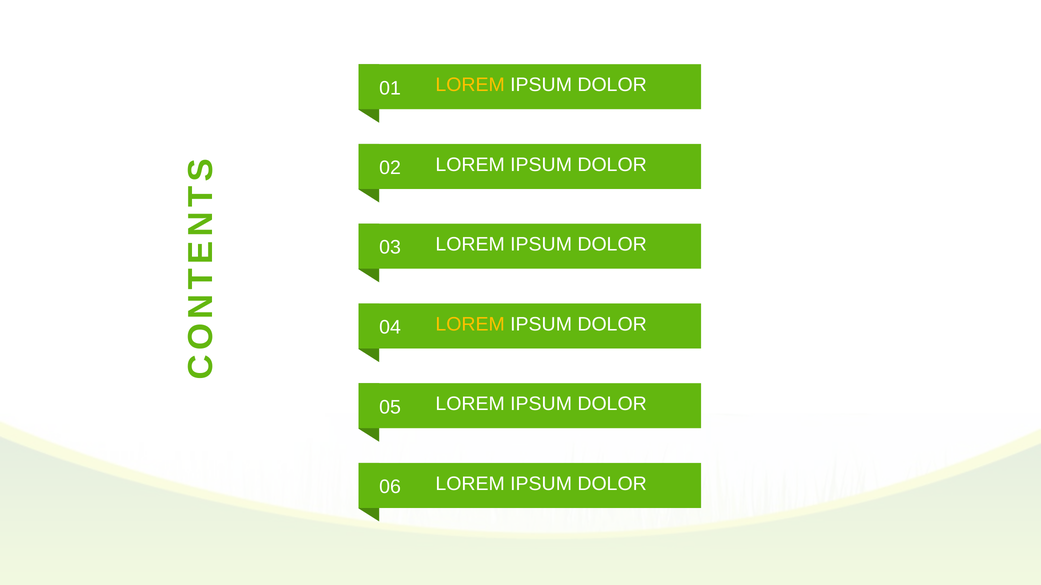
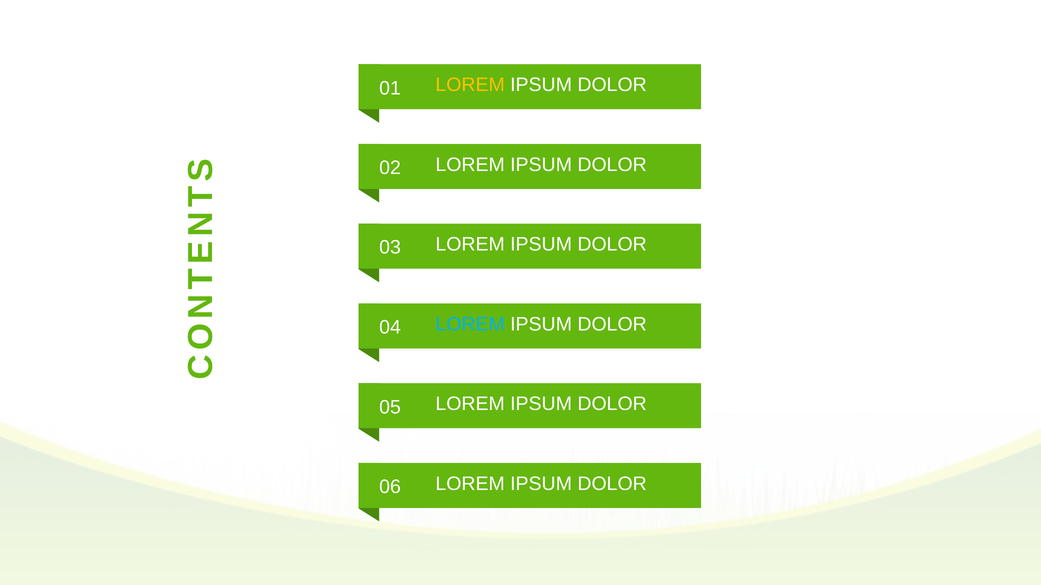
LOREM at (470, 325) colour: yellow -> light blue
